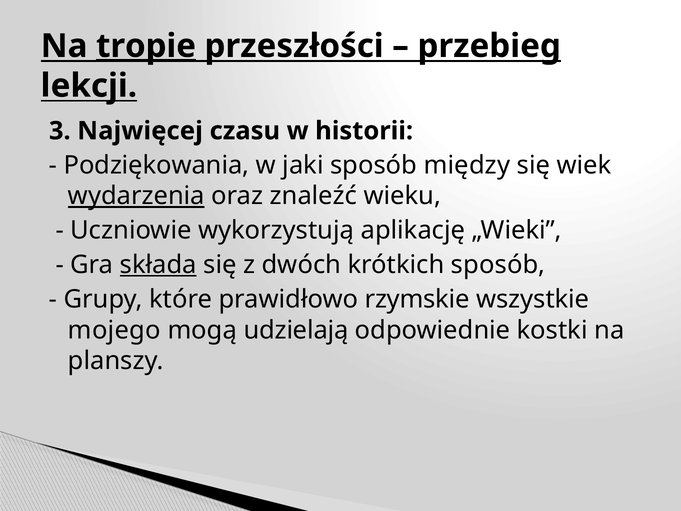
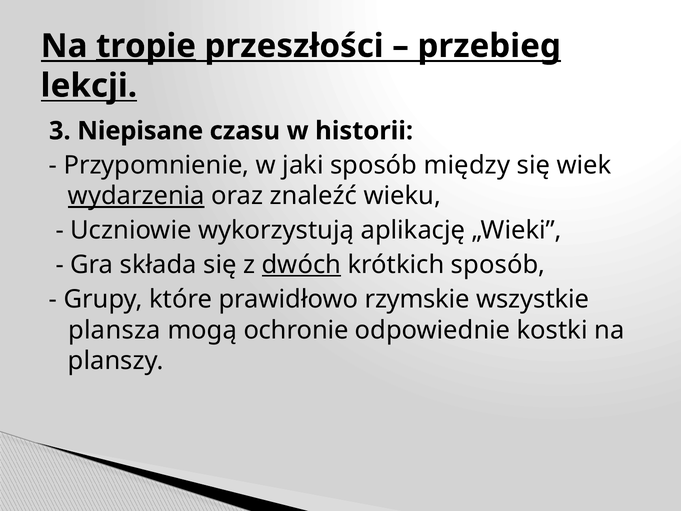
Najwięcej: Najwięcej -> Niepisane
Podziękowania: Podziękowania -> Przypomnienie
składa underline: present -> none
dwóch underline: none -> present
mojego: mojego -> plansza
udzielają: udzielają -> ochronie
